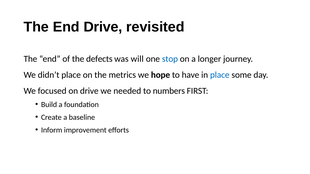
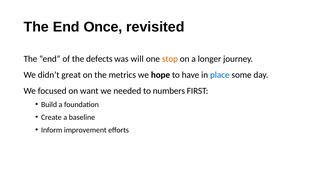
End Drive: Drive -> Once
stop colour: blue -> orange
didn’t place: place -> great
on drive: drive -> want
